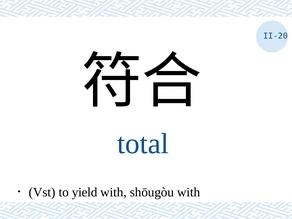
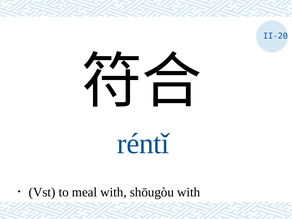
total: total -> réntǐ
yield: yield -> meal
